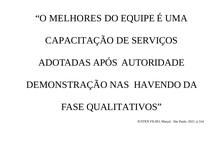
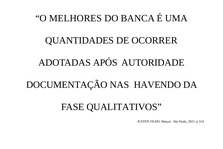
EQUIPE: EQUIPE -> BANCA
CAPACITAÇÃO: CAPACITAÇÃO -> QUANTIDADES
SERVIÇOS: SERVIÇOS -> OCORRER
DEMONSTRAÇÃO: DEMONSTRAÇÃO -> DOCUMENTAÇÃO
